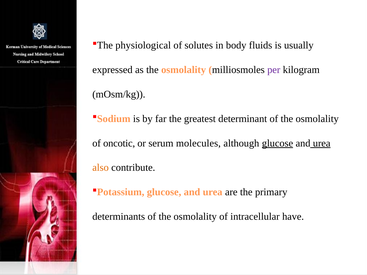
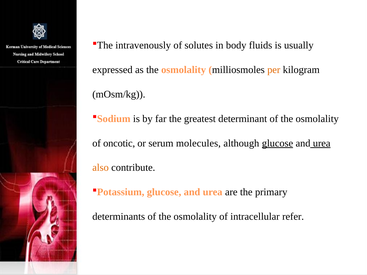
physiological: physiological -> intravenously
per colour: purple -> orange
have: have -> refer
